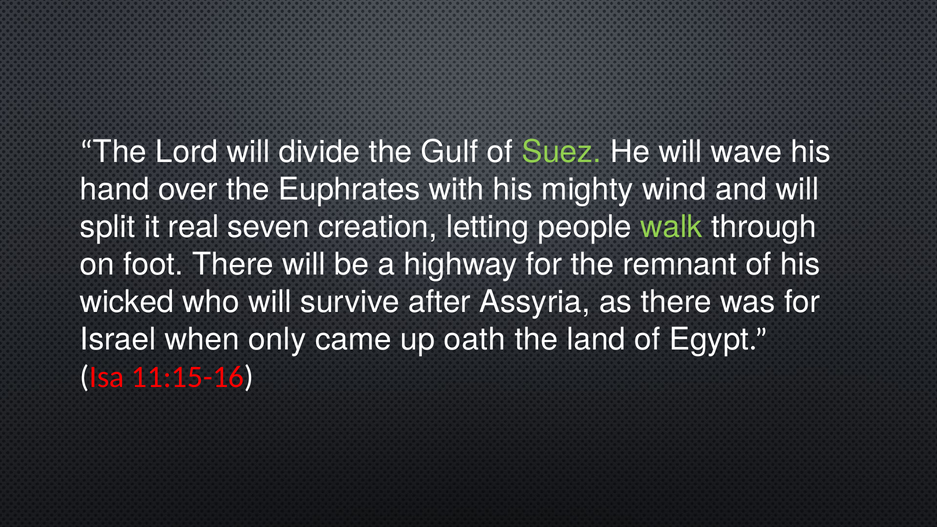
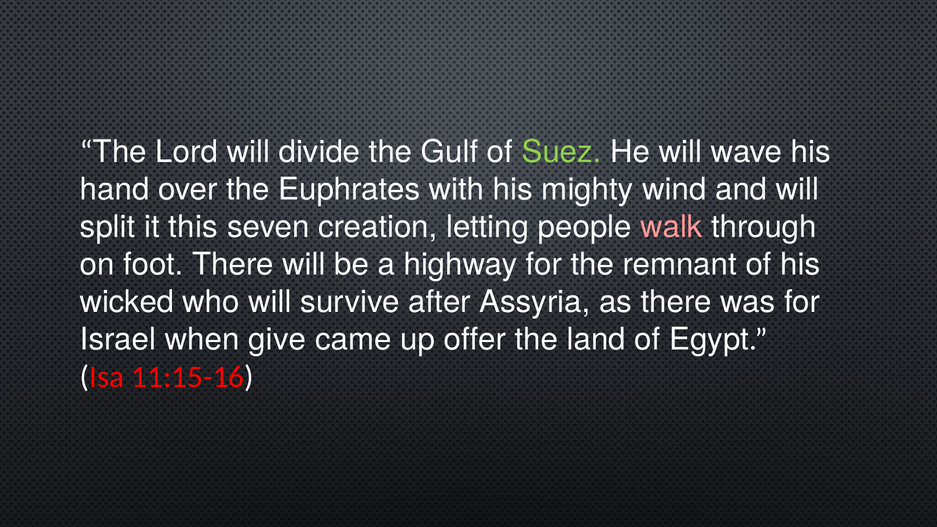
real: real -> this
walk colour: light green -> pink
only: only -> give
oath: oath -> offer
